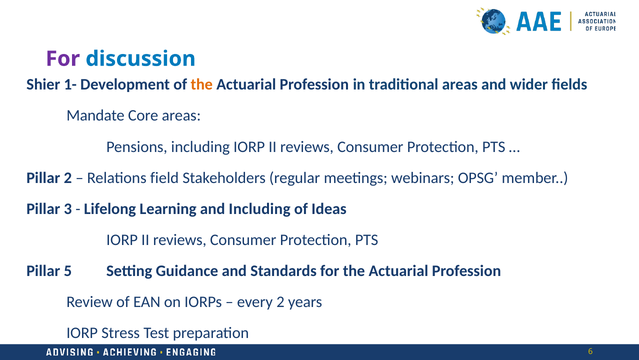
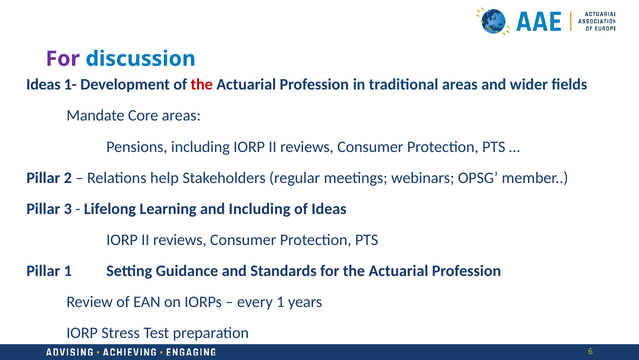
Shier at (43, 85): Shier -> Ideas
the at (202, 85) colour: orange -> red
field: field -> help
Pillar 5: 5 -> 1
every 2: 2 -> 1
